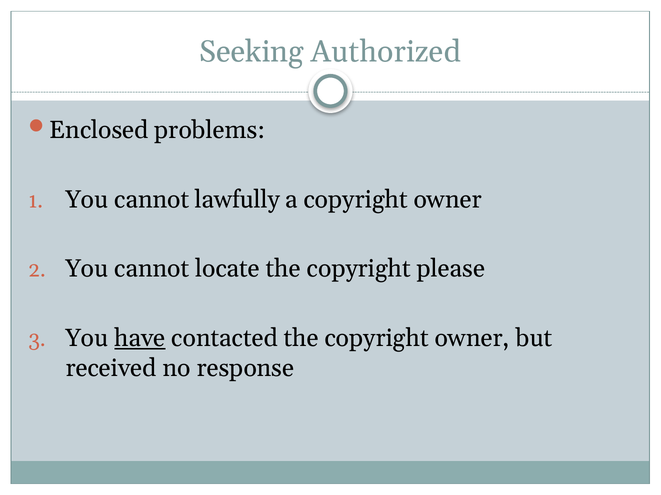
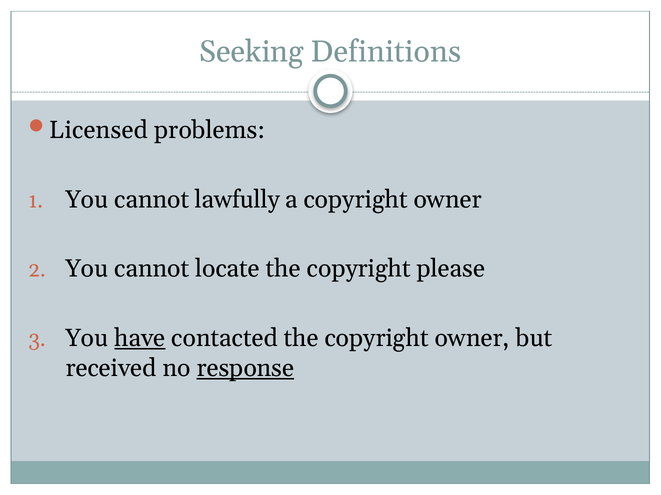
Authorized: Authorized -> Definitions
Enclosed: Enclosed -> Licensed
response underline: none -> present
